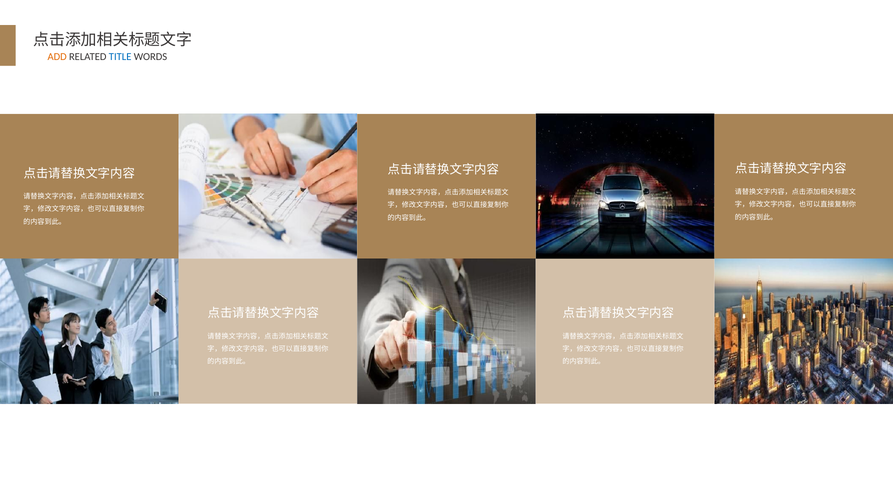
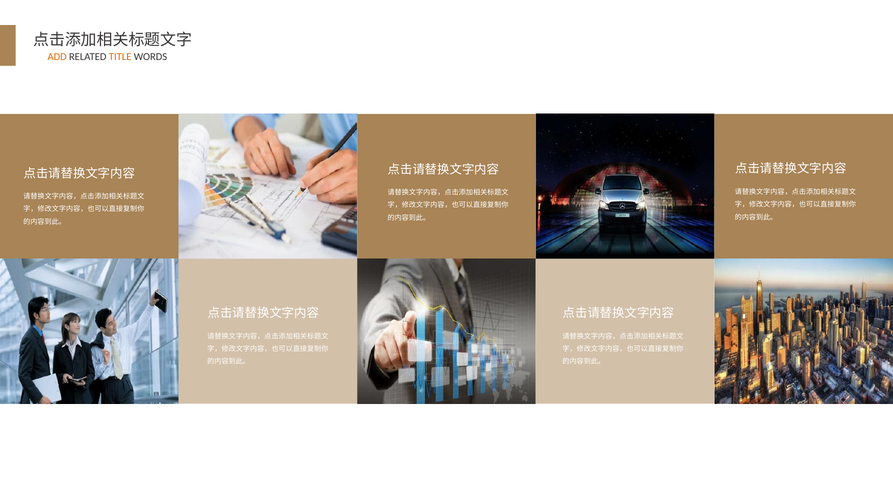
TITLE colour: blue -> orange
